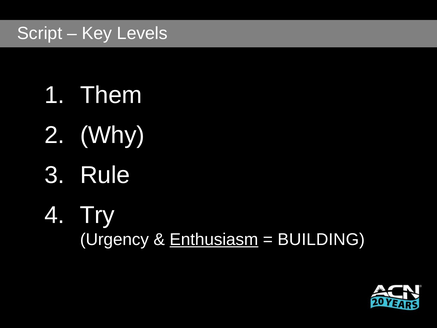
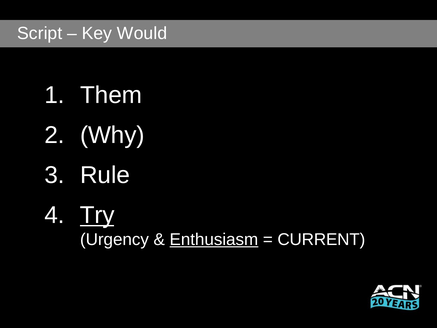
Levels: Levels -> Would
Try underline: none -> present
BUILDING: BUILDING -> CURRENT
